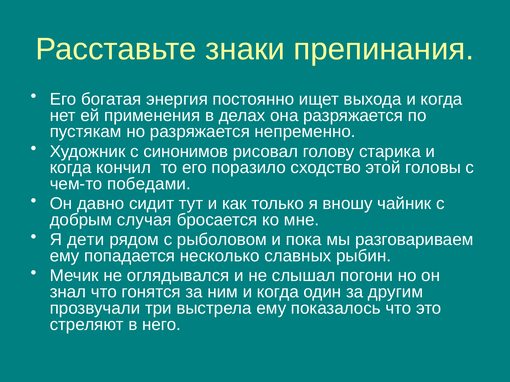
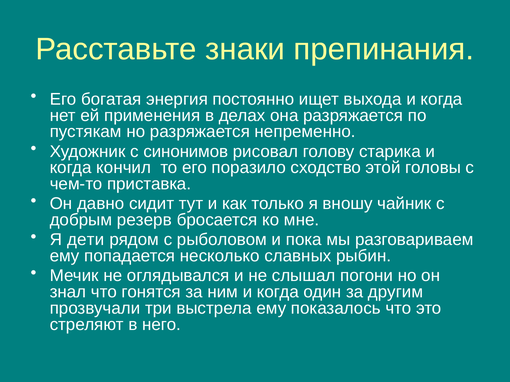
победами: победами -> приставка
случая: случая -> резерв
